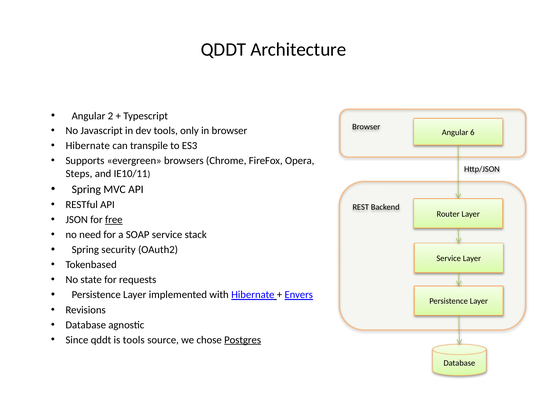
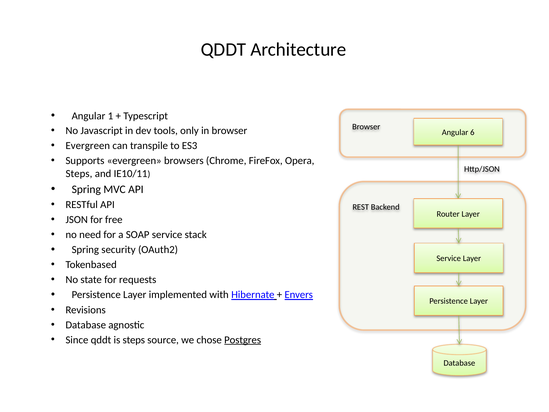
2: 2 -> 1
Hibernate at (88, 146): Hibernate -> Evergreen
free underline: present -> none
is tools: tools -> steps
